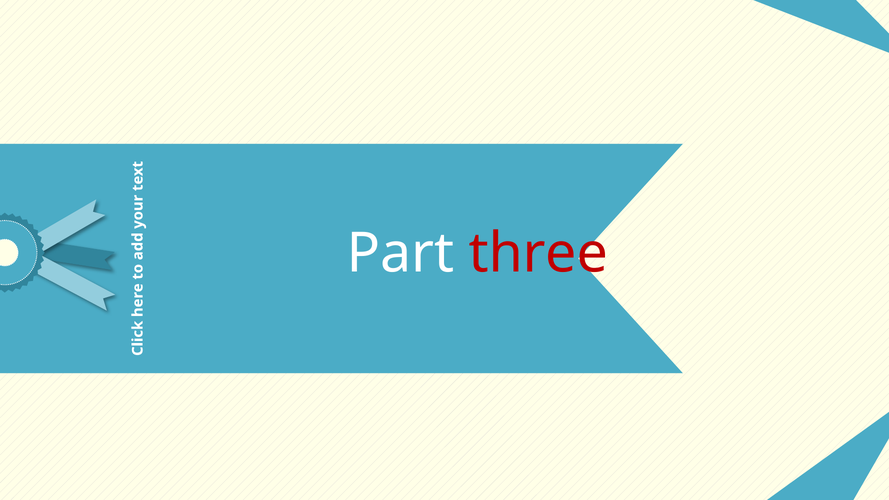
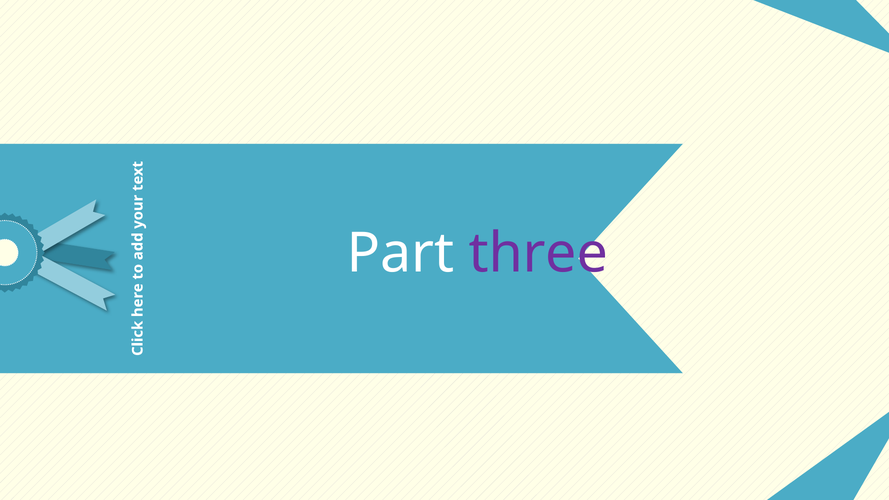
three colour: red -> purple
